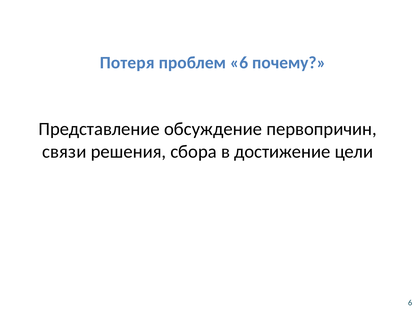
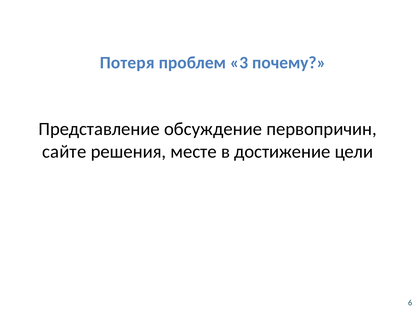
проблем 6: 6 -> 3
связи: связи -> сайте
сбора: сбора -> месте
